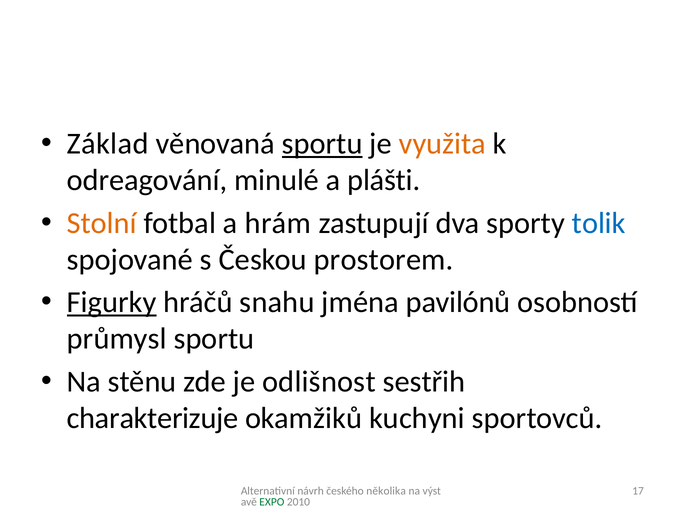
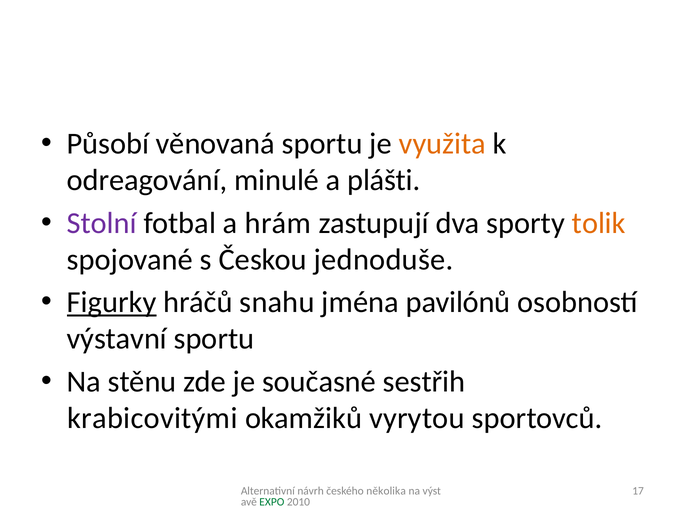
Základ: Základ -> Působí
sportu at (322, 144) underline: present -> none
Stolní colour: orange -> purple
tolik colour: blue -> orange
prostorem: prostorem -> jednoduše
průmysl: průmysl -> výstavní
odlišnost: odlišnost -> současné
charakterizuje: charakterizuje -> krabicovitými
kuchyni: kuchyni -> vyrytou
